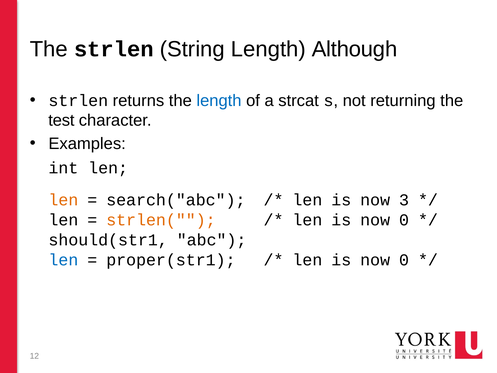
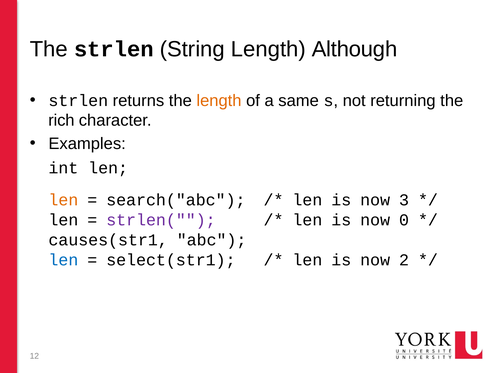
length at (219, 101) colour: blue -> orange
strcat: strcat -> same
test: test -> rich
strlen( colour: orange -> purple
should(str1: should(str1 -> causes(str1
proper(str1: proper(str1 -> select(str1
0 at (404, 260): 0 -> 2
